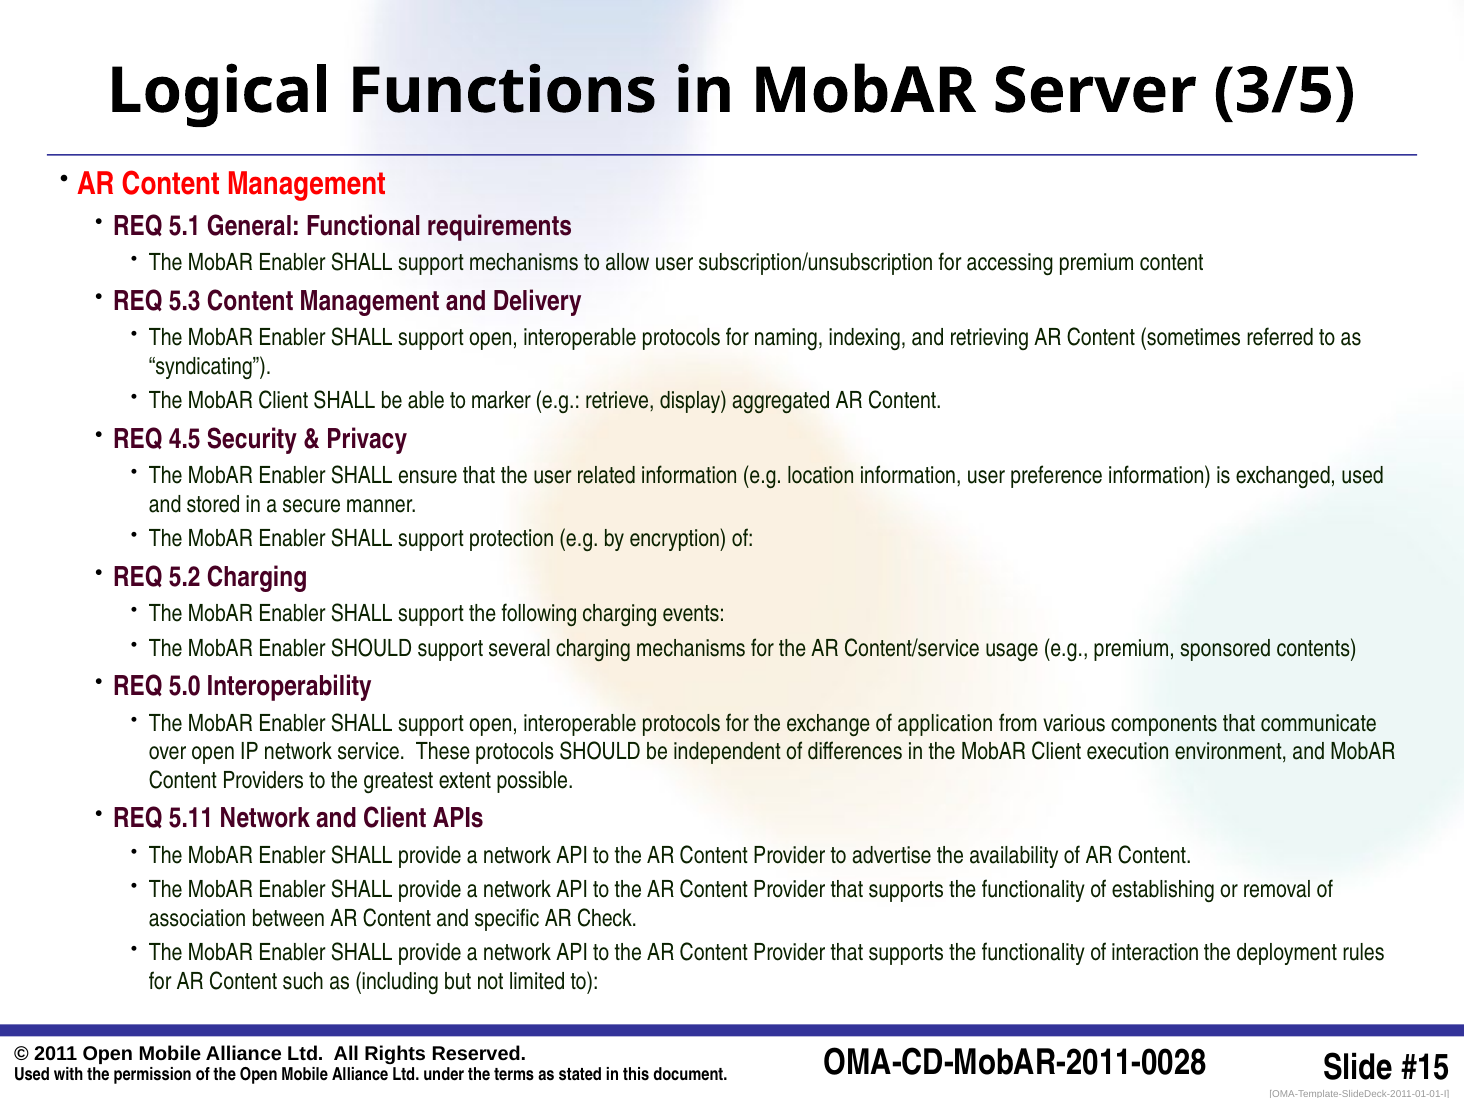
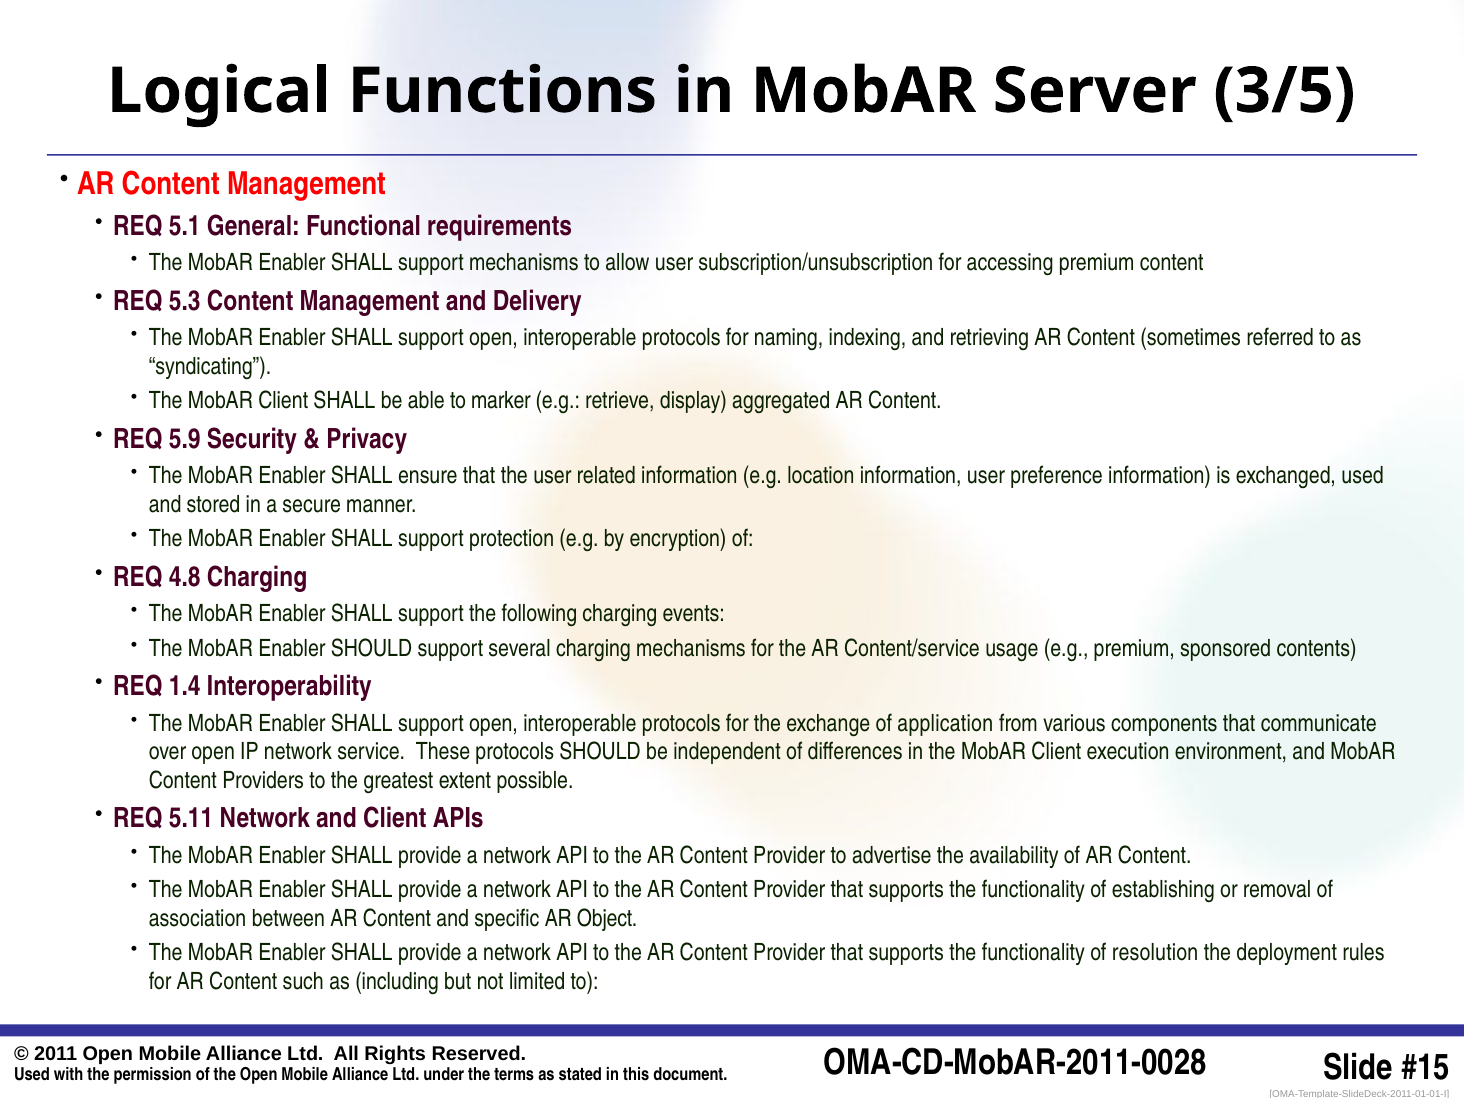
4.5: 4.5 -> 5.9
5.2: 5.2 -> 4.8
5.0: 5.0 -> 1.4
Check: Check -> Object
interaction: interaction -> resolution
